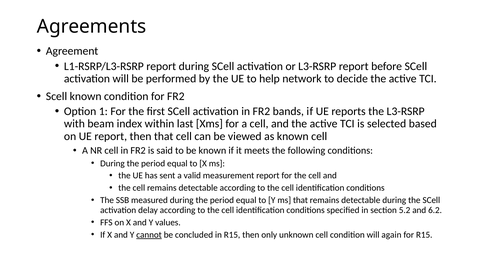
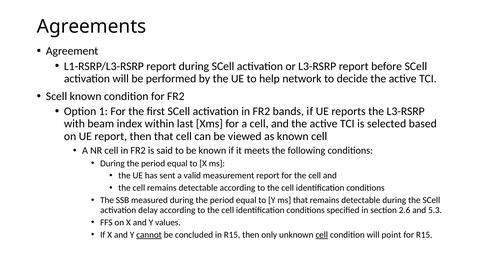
5.2: 5.2 -> 2.6
6.2: 6.2 -> 5.3
cell at (322, 234) underline: none -> present
again: again -> point
